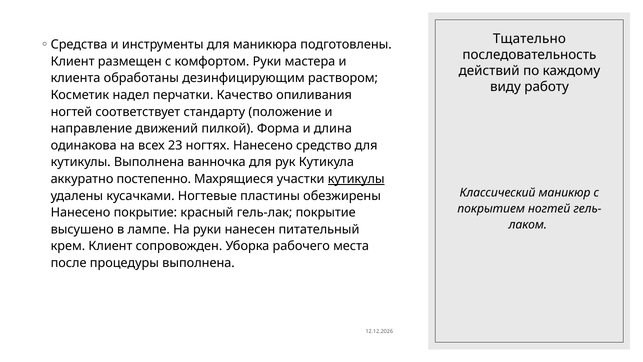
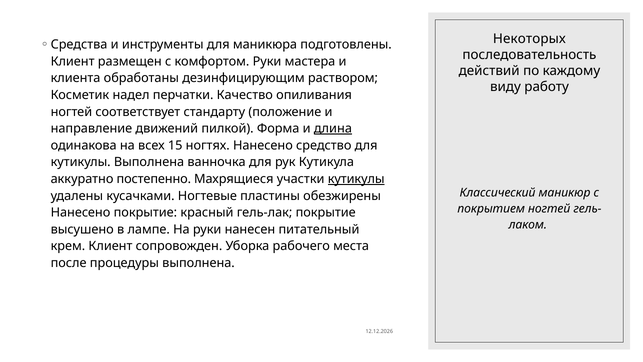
Тщательно: Тщательно -> Некоторых
длина underline: none -> present
23: 23 -> 15
